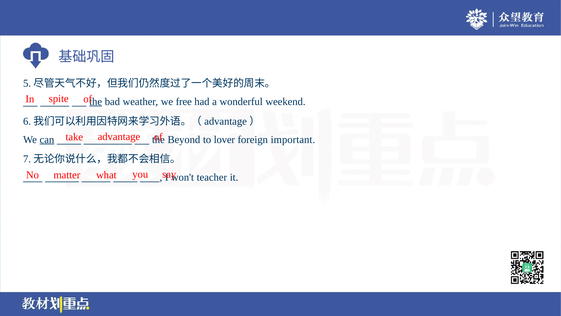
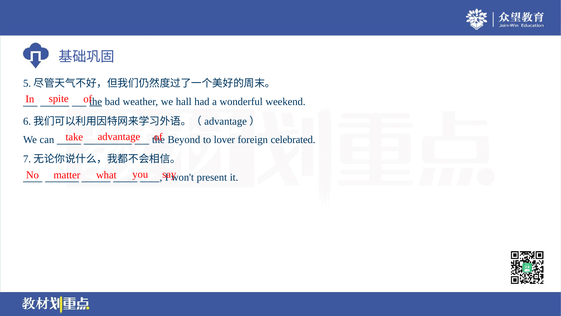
free: free -> hall
can underline: present -> none
important: important -> celebrated
teacher: teacher -> present
